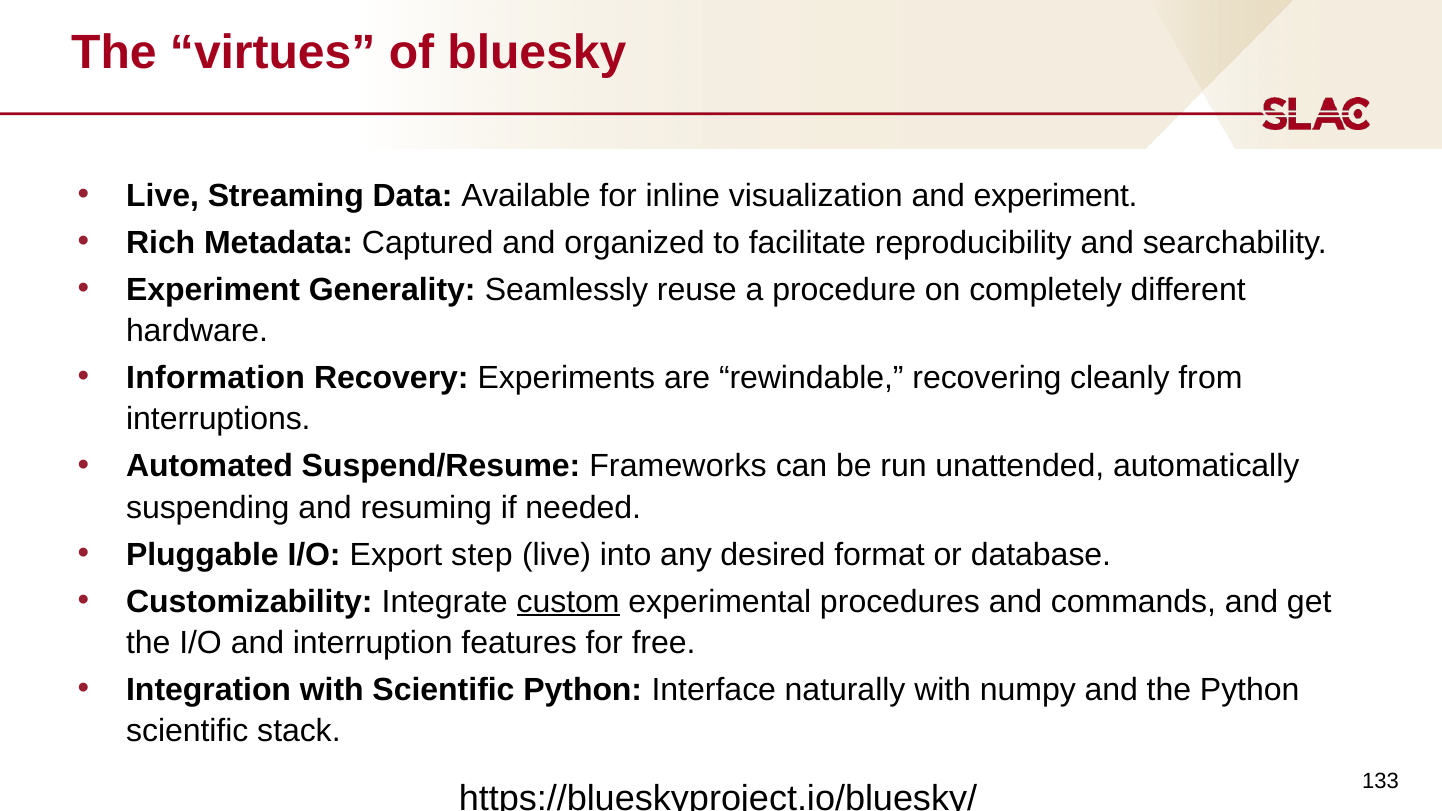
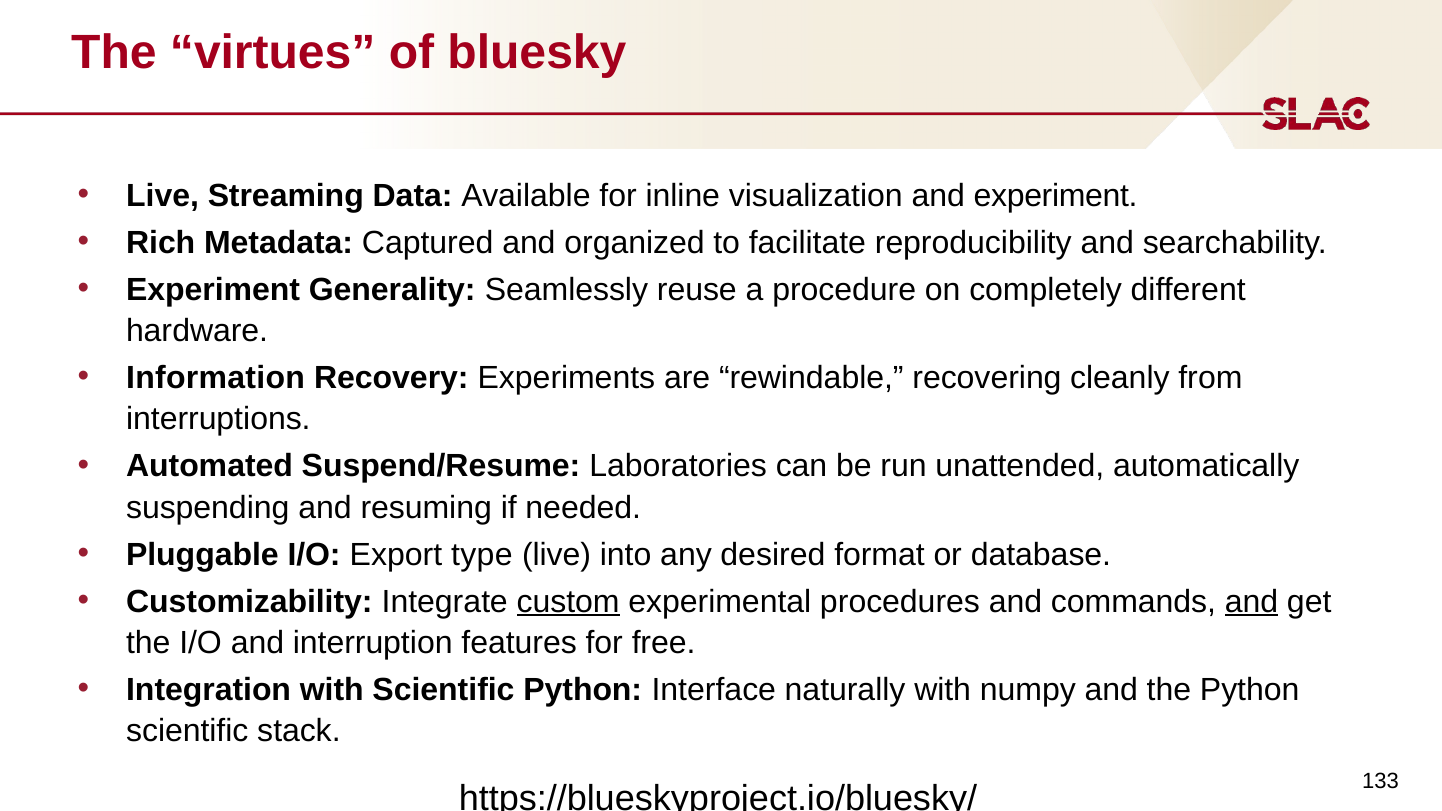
Frameworks: Frameworks -> Laboratories
step: step -> type
and at (1251, 602) underline: none -> present
